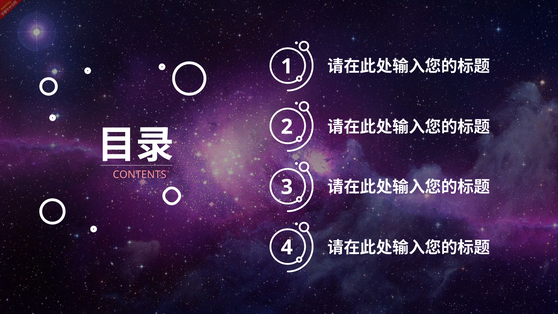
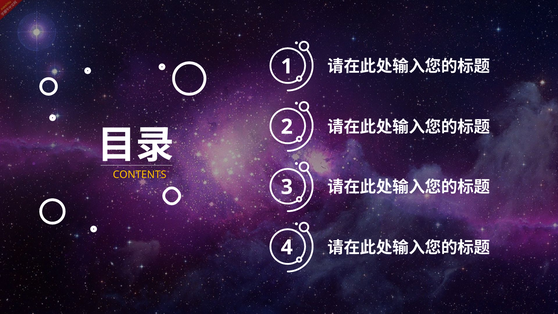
CONTENTS colour: pink -> yellow
